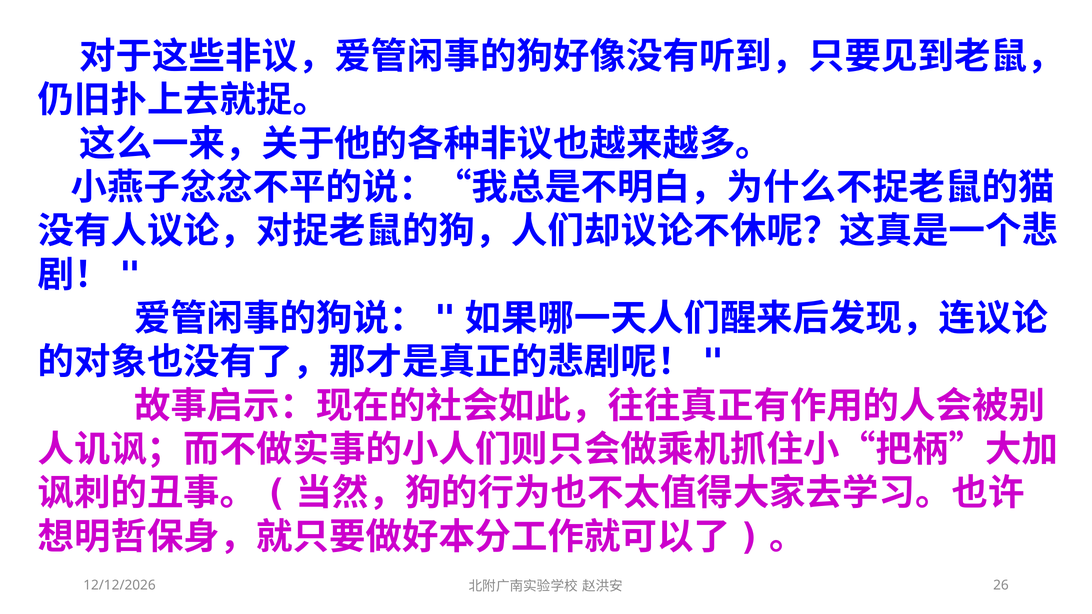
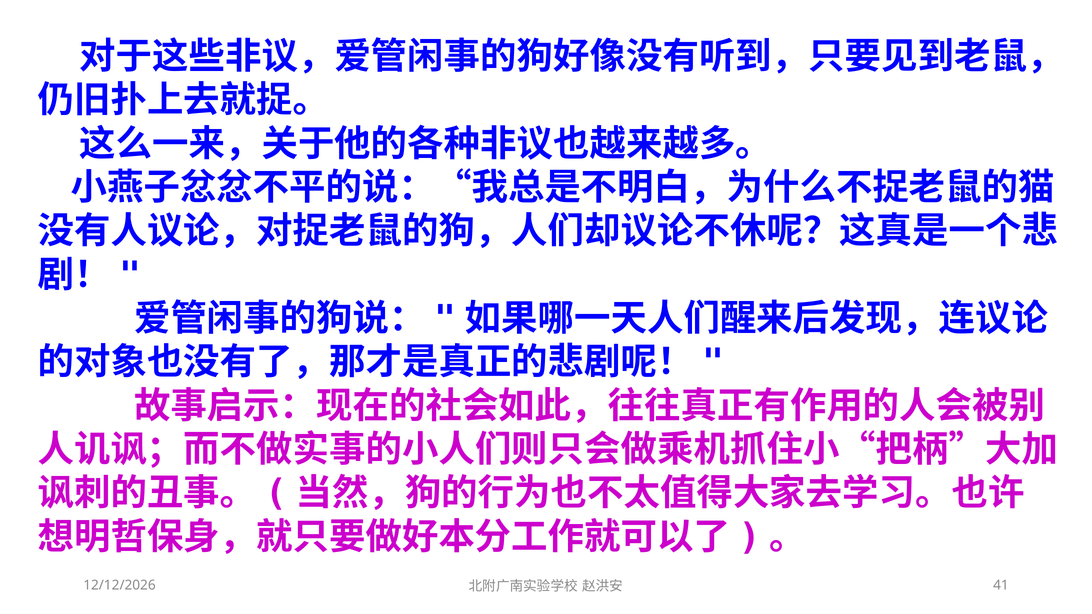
26: 26 -> 41
